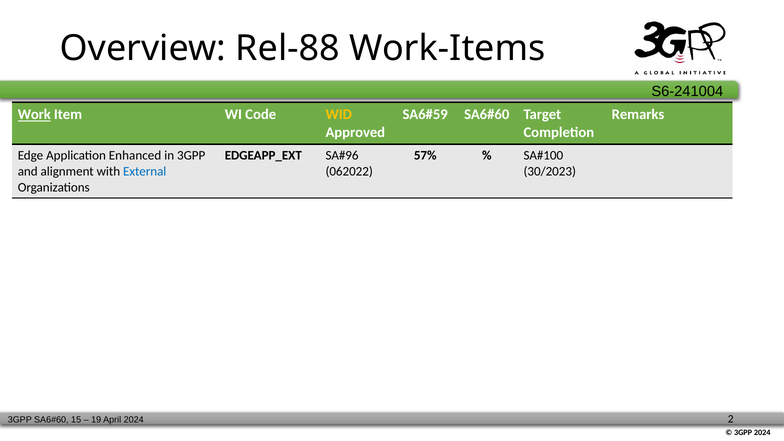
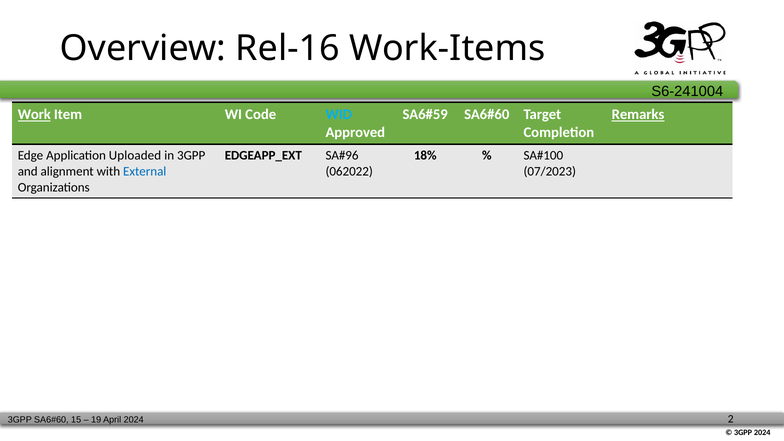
Rel-88: Rel-88 -> Rel-16
WID colour: yellow -> light blue
Remarks underline: none -> present
Enhanced: Enhanced -> Uploaded
57%: 57% -> 18%
30/2023: 30/2023 -> 07/2023
